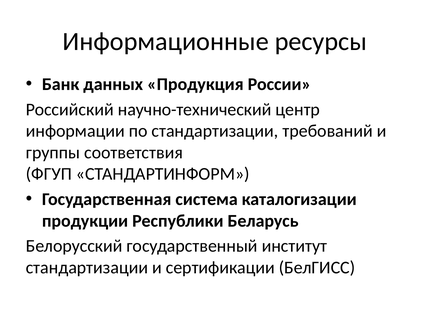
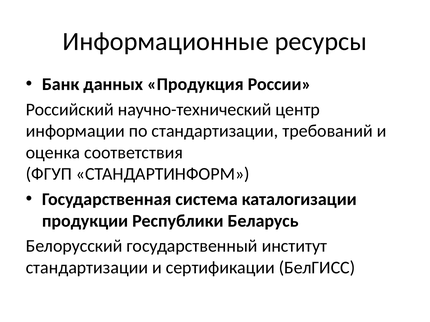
группы: группы -> оценка
